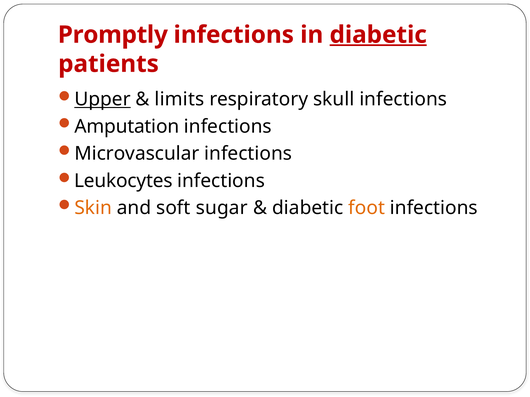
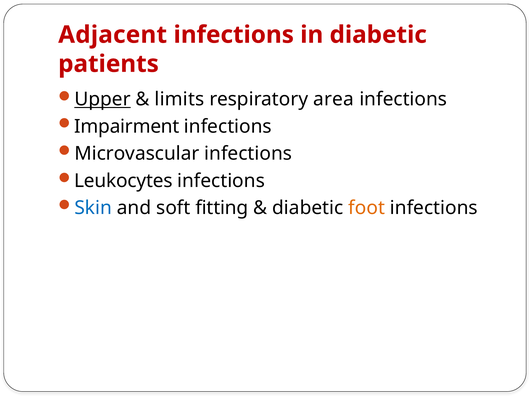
Promptly: Promptly -> Adjacent
diabetic at (378, 35) underline: present -> none
skull: skull -> area
Amputation: Amputation -> Impairment
Skin colour: orange -> blue
sugar: sugar -> fitting
